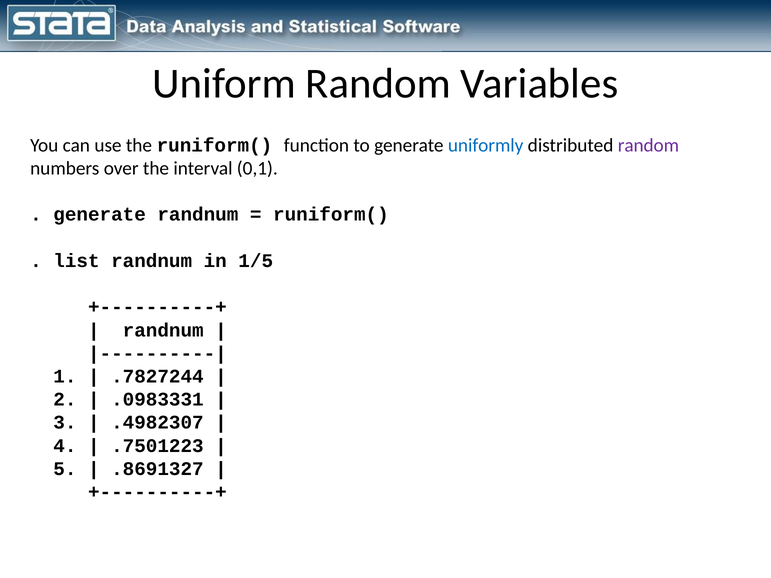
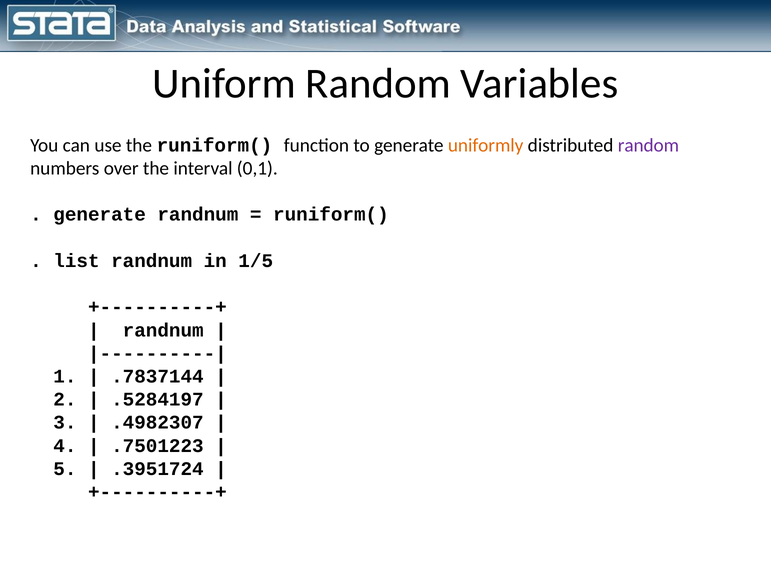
uniformly colour: blue -> orange
.7827244: .7827244 -> .7837144
.0983331: .0983331 -> .5284197
.8691327: .8691327 -> .3951724
